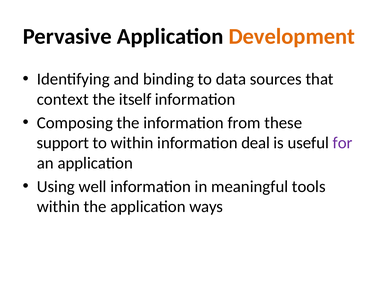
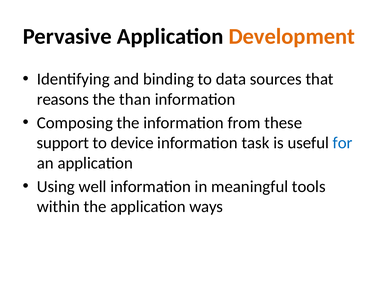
context: context -> reasons
itself: itself -> than
to within: within -> device
deal: deal -> task
for colour: purple -> blue
